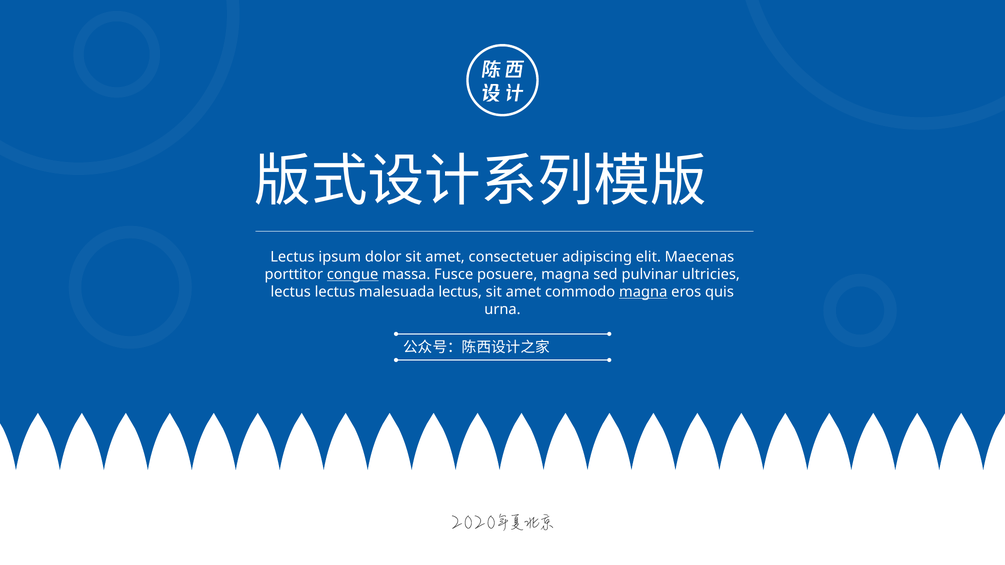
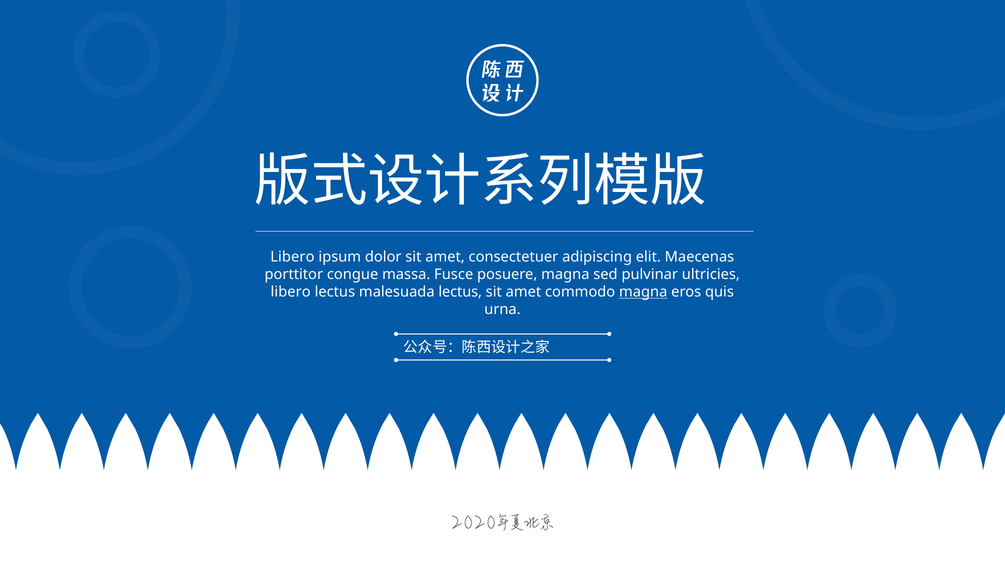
Lectus at (292, 257): Lectus -> Libero
congue underline: present -> none
lectus at (291, 292): lectus -> libero
